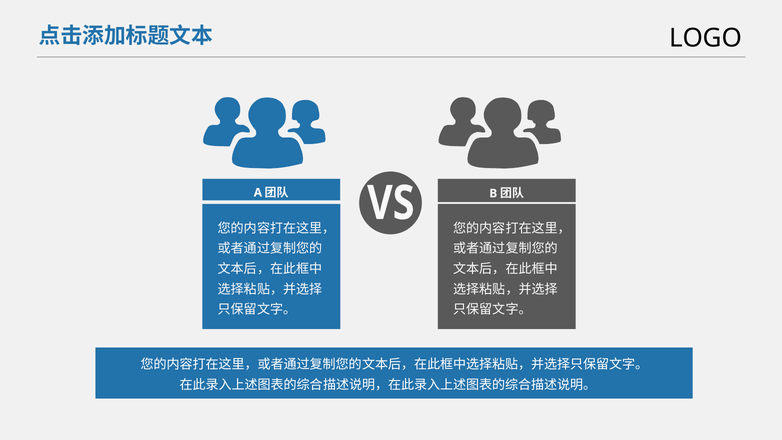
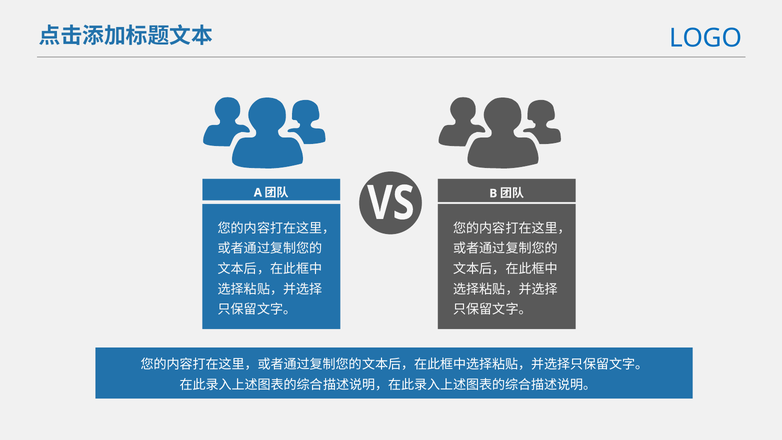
LOGO colour: black -> blue
